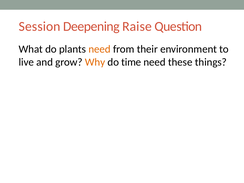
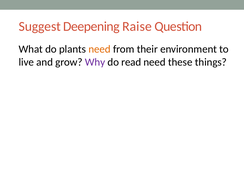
Session: Session -> Suggest
Why colour: orange -> purple
time: time -> read
